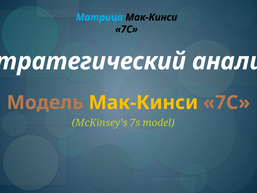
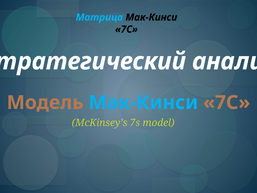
Мак-Кинси at (143, 102) colour: yellow -> light blue
